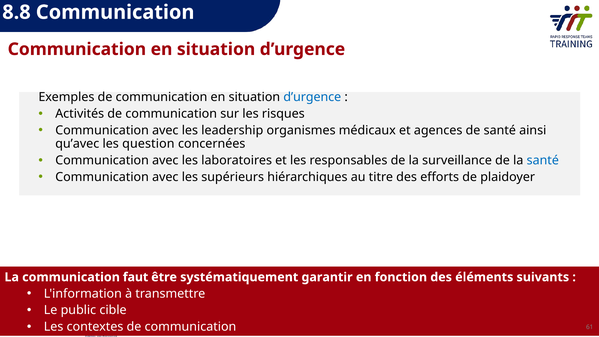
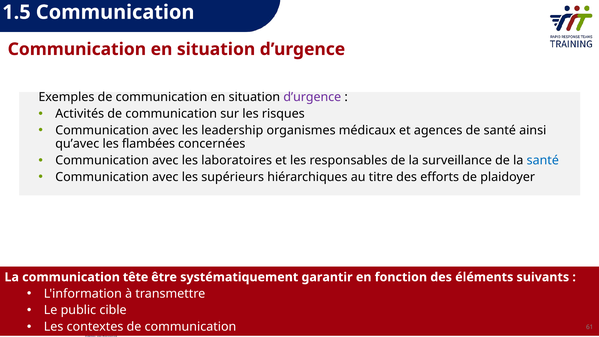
8.8: 8.8 -> 1.5
d’urgence at (312, 97) colour: blue -> purple
question: question -> flambées
faut: faut -> tête
